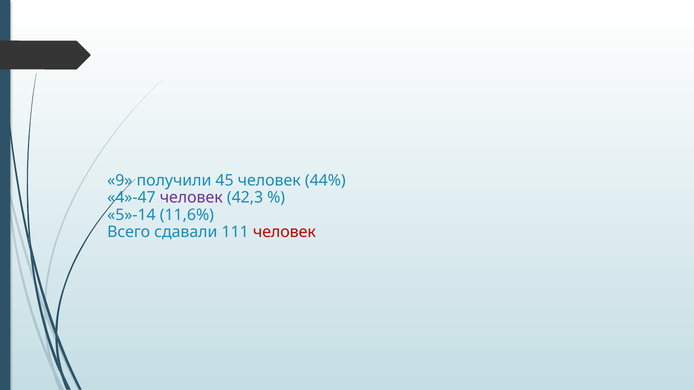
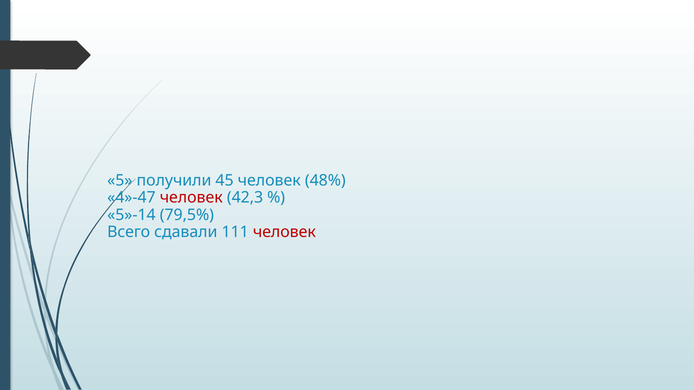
9: 9 -> 5
44%: 44% -> 48%
человек at (191, 198) colour: purple -> red
11,6%: 11,6% -> 79,5%
